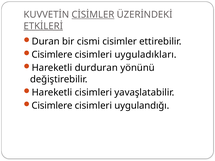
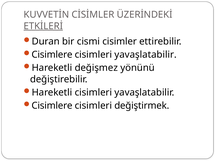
CİSİMLER underline: present -> none
uyguladıkları at (146, 55): uyguladıkları -> yavaşlatabilir
durduran: durduran -> değişmez
uygulandığı: uygulandığı -> değiştirmek
